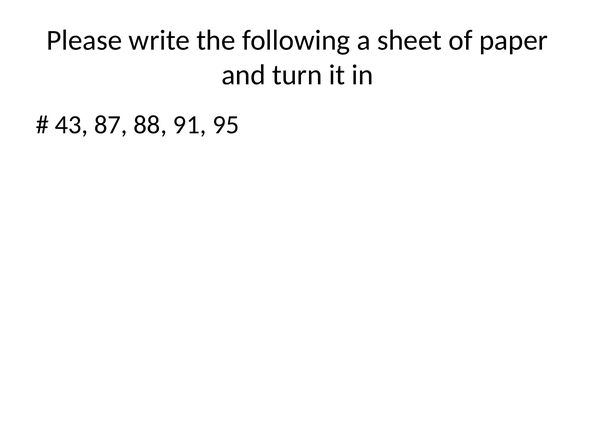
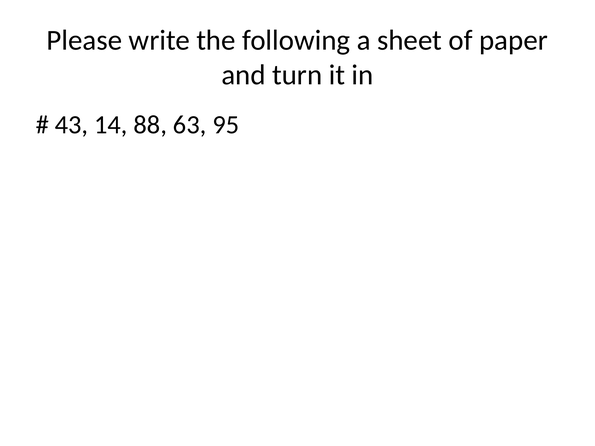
87: 87 -> 14
91: 91 -> 63
